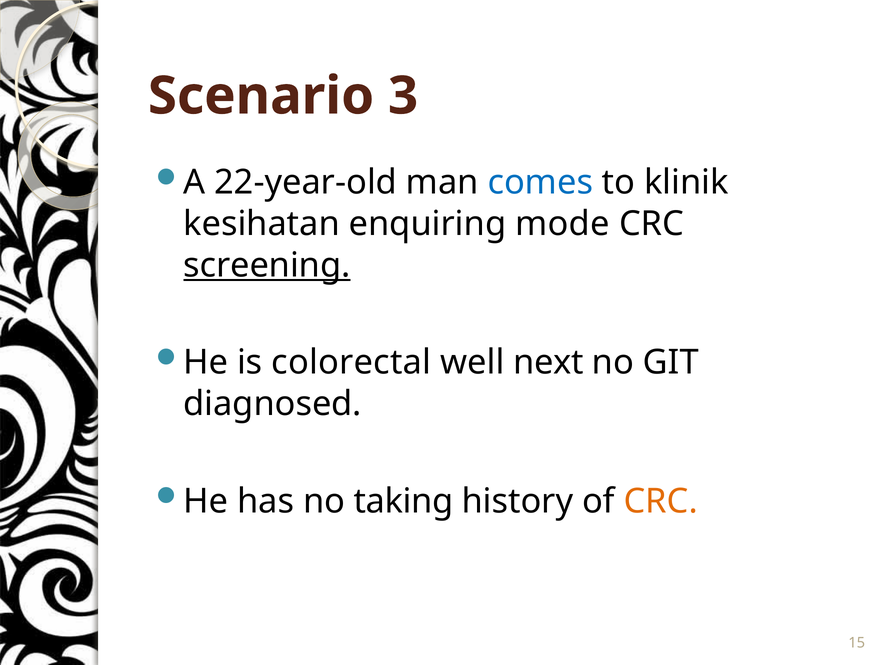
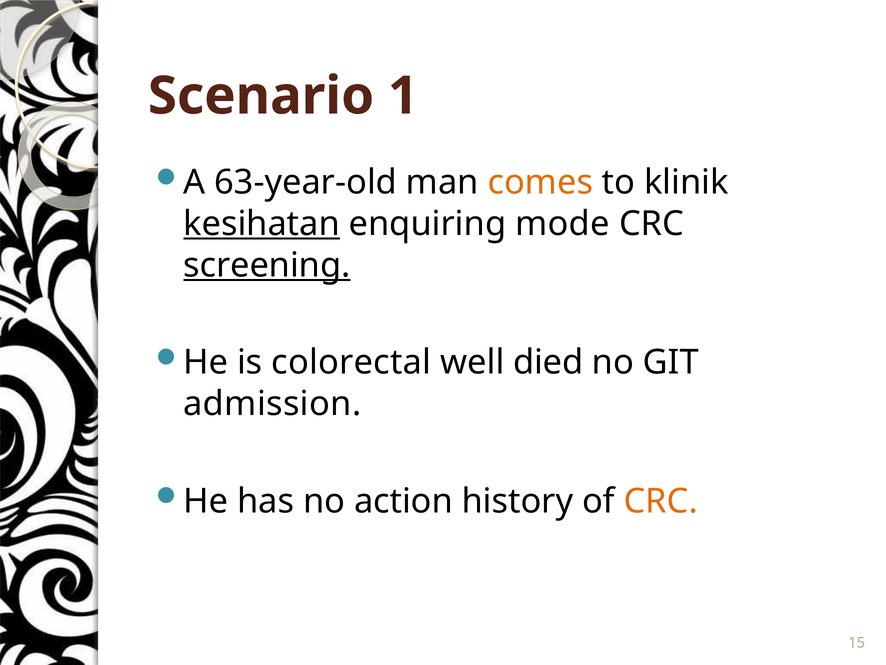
3: 3 -> 1
22-year-old: 22-year-old -> 63-year-old
comes colour: blue -> orange
kesihatan underline: none -> present
next: next -> died
diagnosed: diagnosed -> admission
taking: taking -> action
